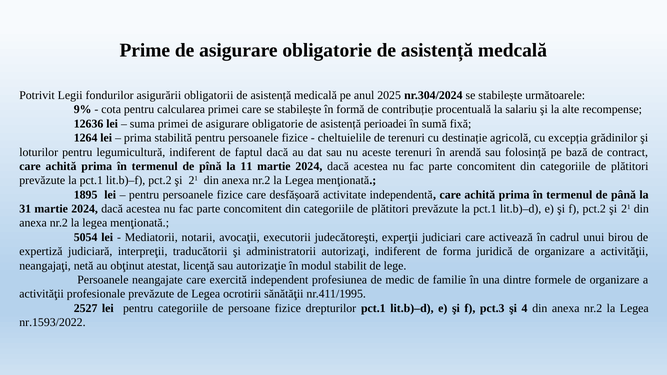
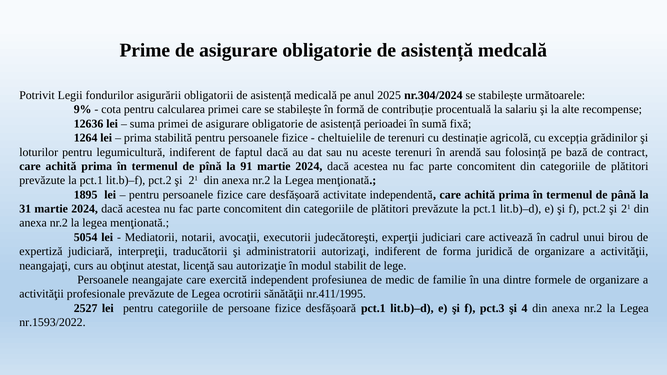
11: 11 -> 91
netă: netă -> curs
fizice drepturilor: drepturilor -> desfășoară
